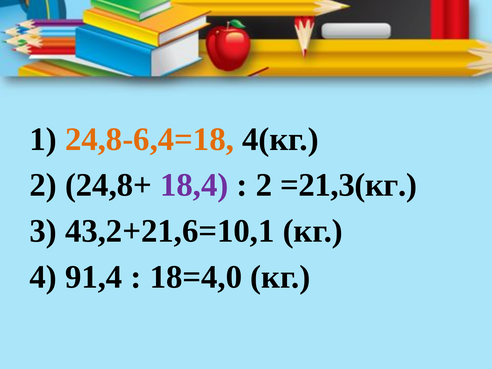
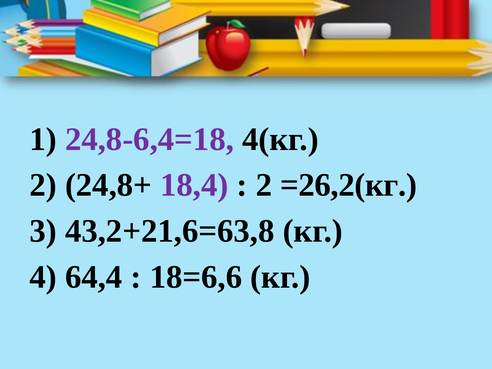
24,8-6,4=18 colour: orange -> purple
=21,3(кг: =21,3(кг -> =26,2(кг
43,2+21,6=10,1: 43,2+21,6=10,1 -> 43,2+21,6=63,8
91,4: 91,4 -> 64,4
18=4,0: 18=4,0 -> 18=6,6
